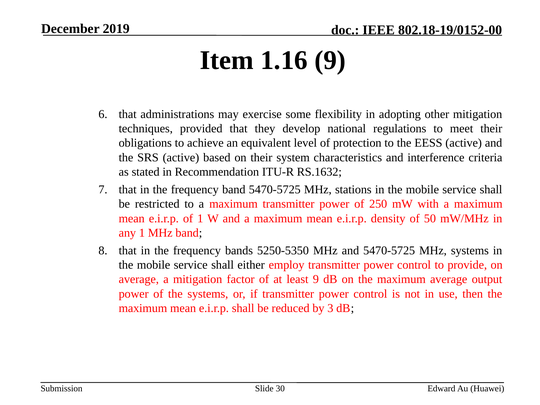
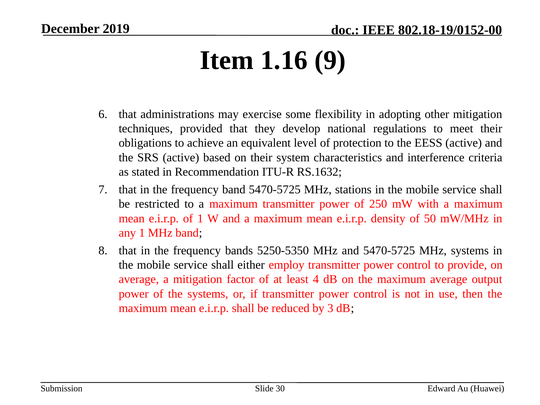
least 9: 9 -> 4
